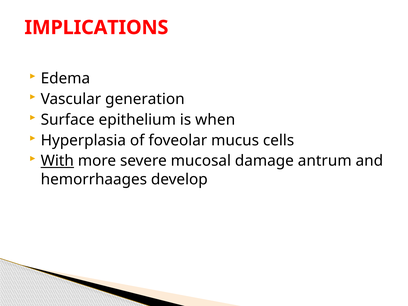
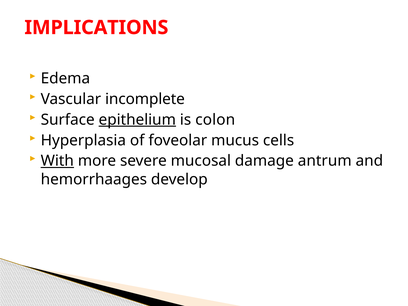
generation: generation -> incomplete
epithelium underline: none -> present
when: when -> colon
